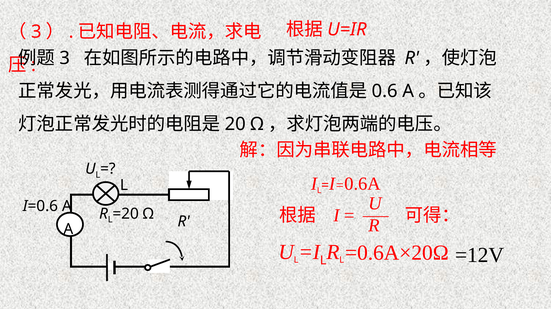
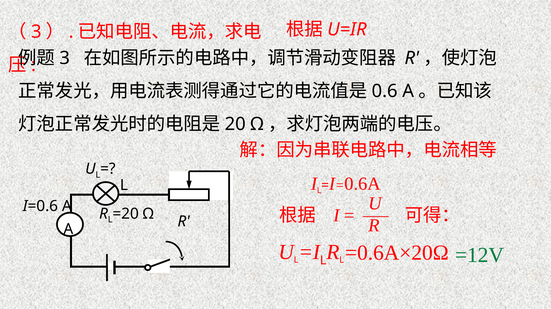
=12V colour: black -> green
